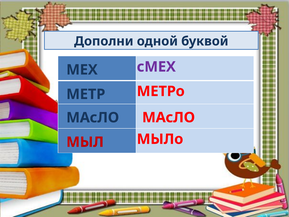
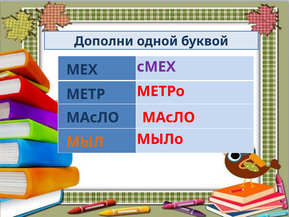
МЫЛ colour: red -> orange
